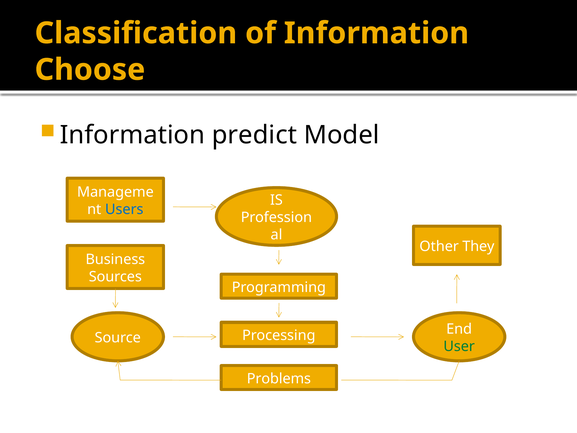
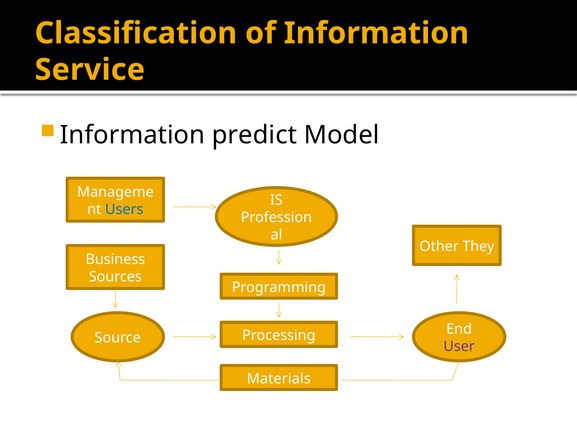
Choose: Choose -> Service
User colour: green -> purple
Problems: Problems -> Materials
